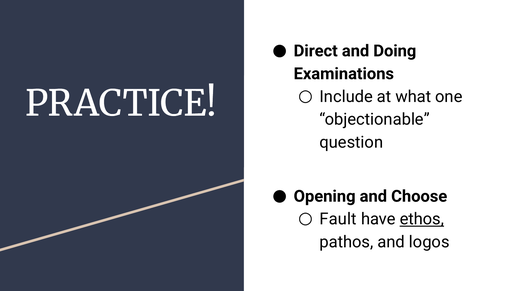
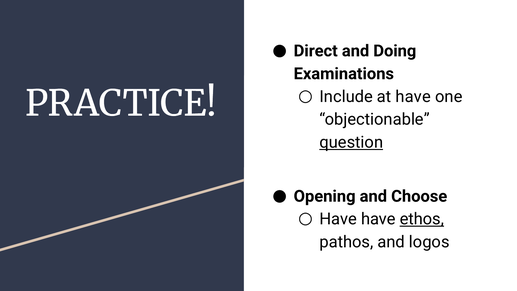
at what: what -> have
question underline: none -> present
Fault at (338, 219): Fault -> Have
